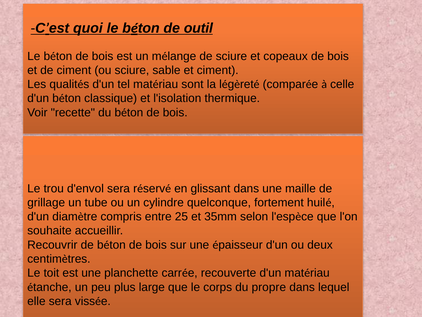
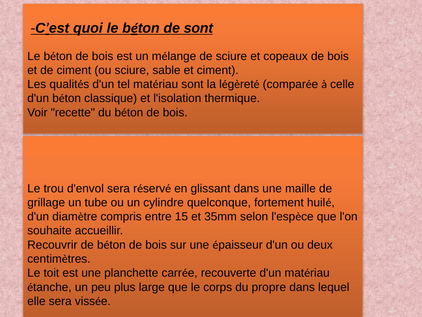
de outil: outil -> sont
25: 25 -> 15
